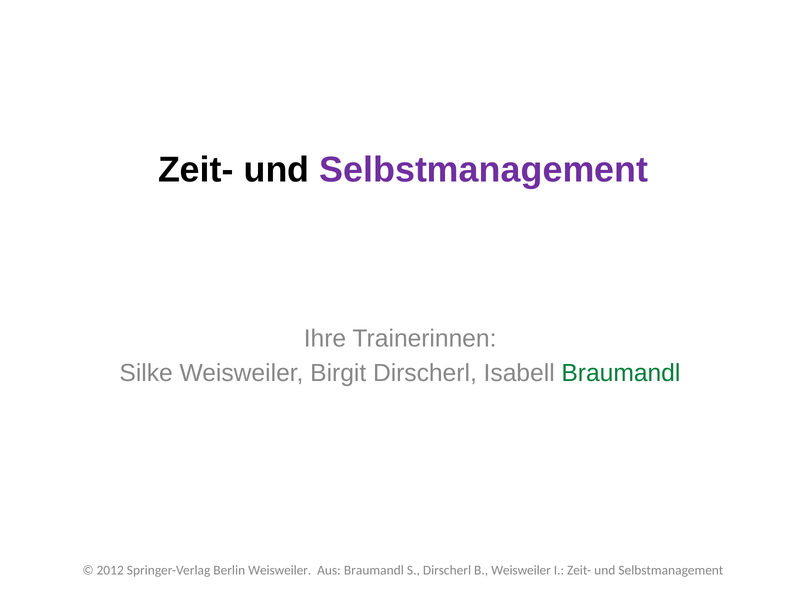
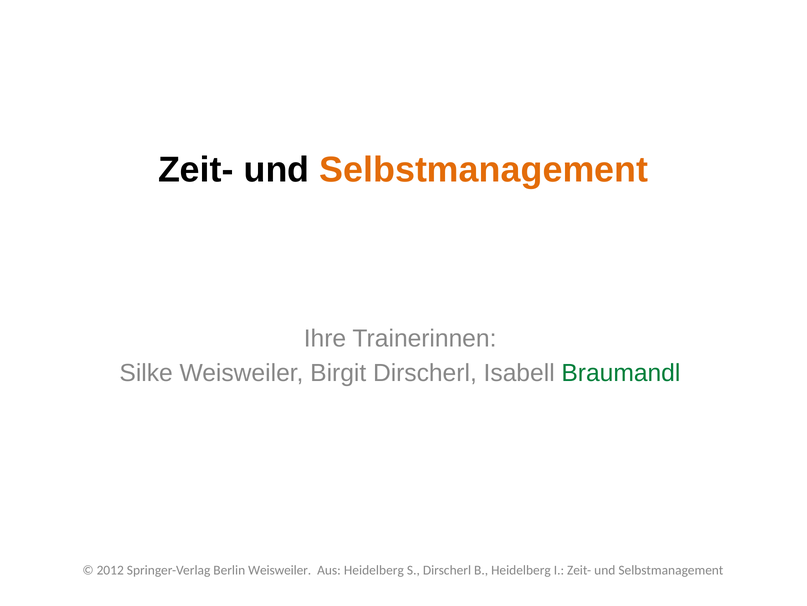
Selbstmanagement at (484, 170) colour: purple -> orange
Aus Braumandl: Braumandl -> Heidelberg
B Weisweiler: Weisweiler -> Heidelberg
